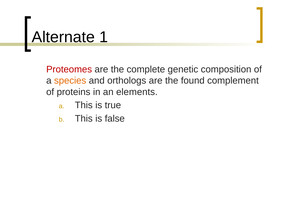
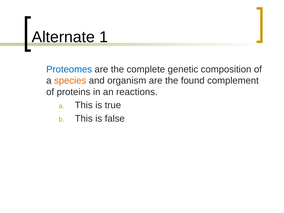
Proteomes colour: red -> blue
orthologs: orthologs -> organism
elements: elements -> reactions
